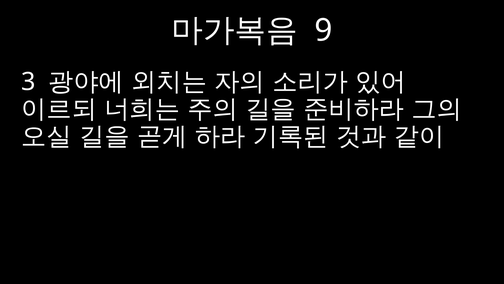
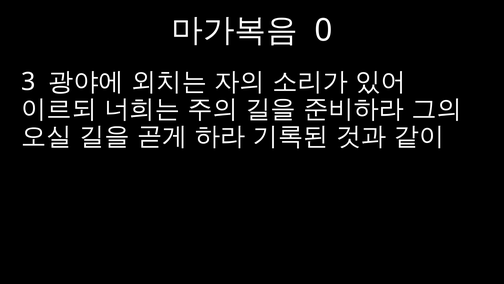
9: 9 -> 0
